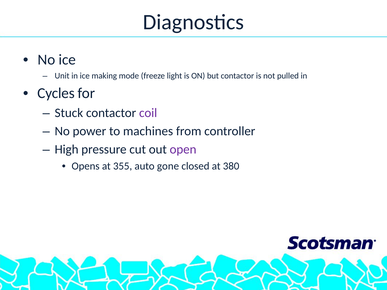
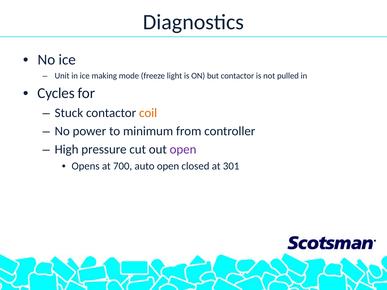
coil colour: purple -> orange
machines: machines -> minimum
355: 355 -> 700
auto gone: gone -> open
380: 380 -> 301
